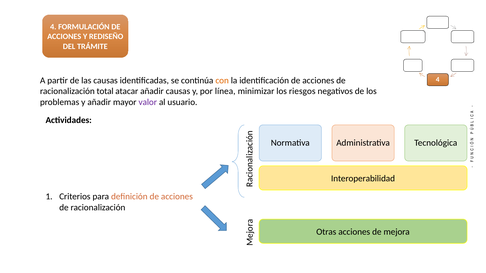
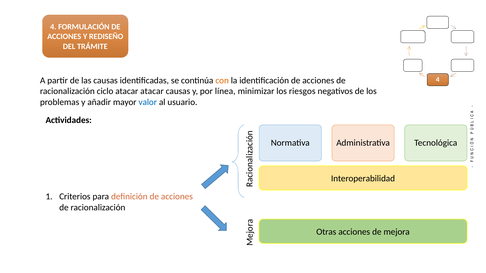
total: total -> ciclo
atacar añadir: añadir -> atacar
valor colour: purple -> blue
